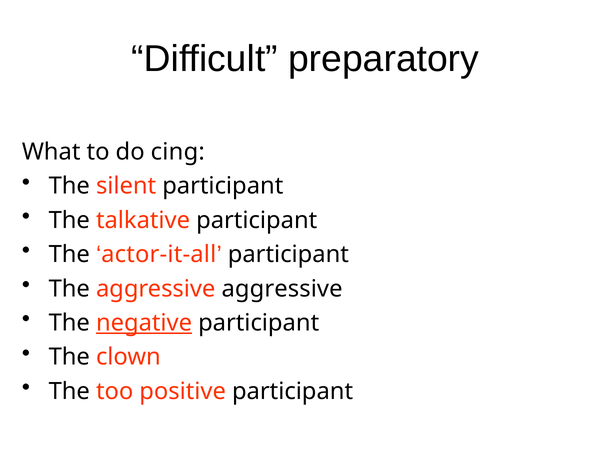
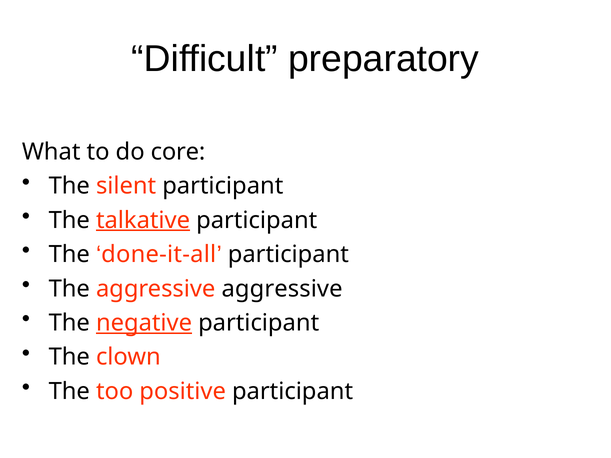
cing: cing -> core
talkative underline: none -> present
actor-it-all: actor-it-all -> done-it-all
